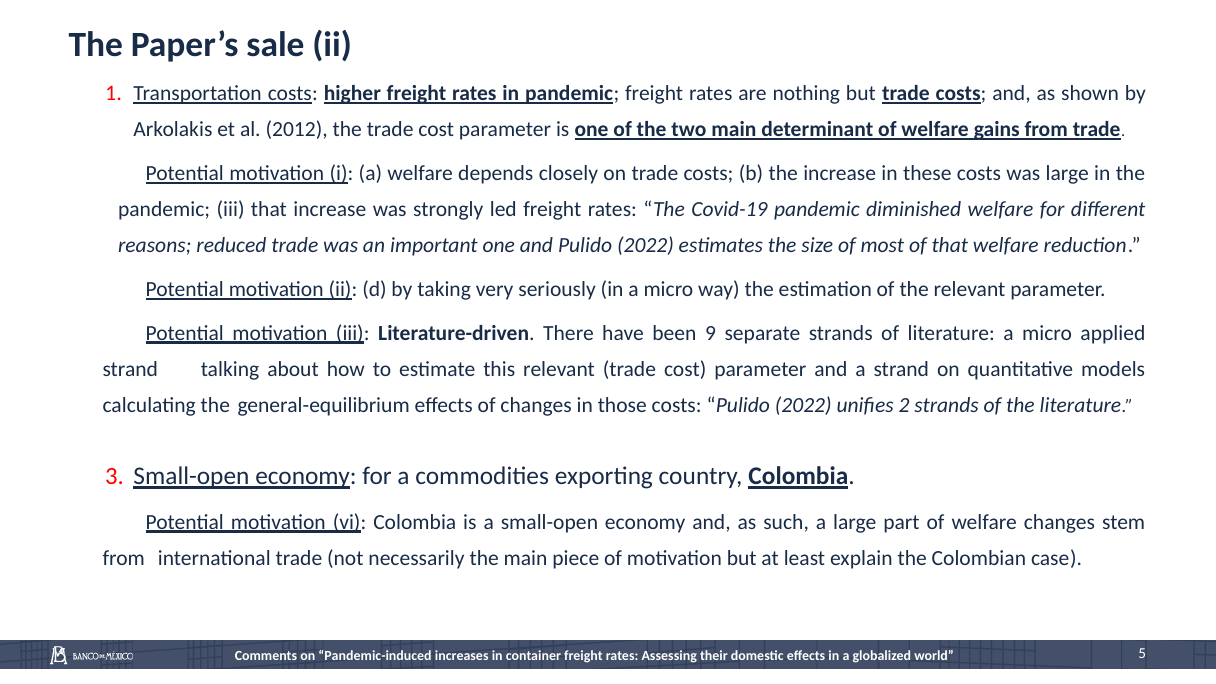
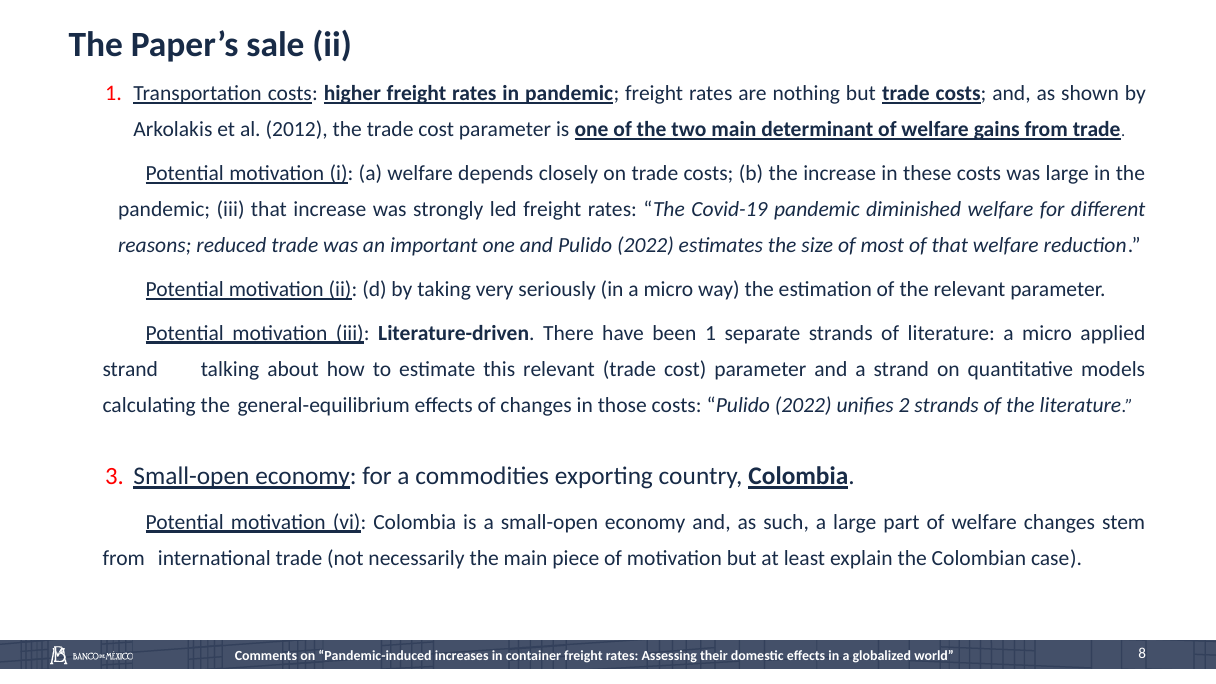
been 9: 9 -> 1
5: 5 -> 8
